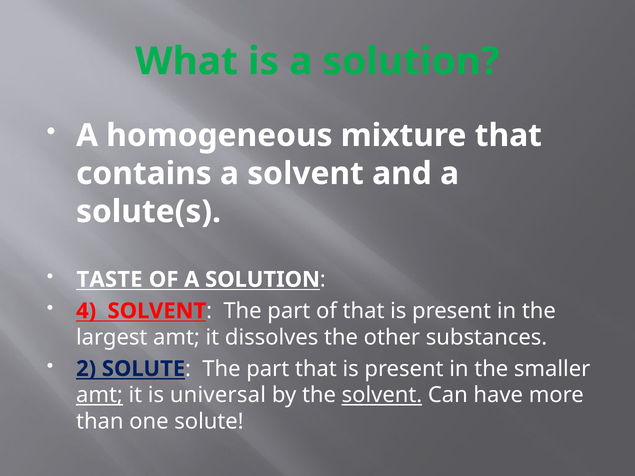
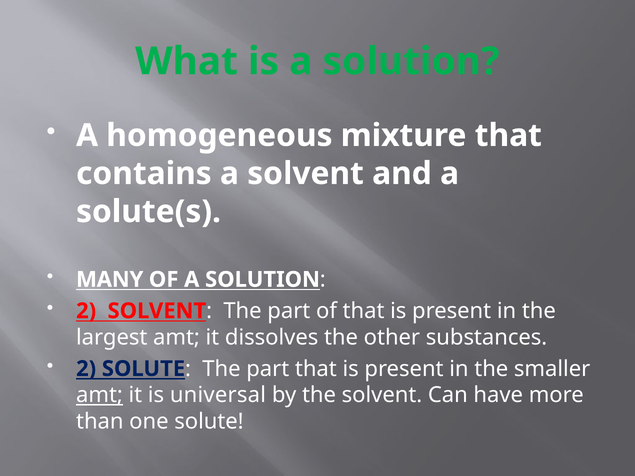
TASTE: TASTE -> MANY
4 at (86, 311): 4 -> 2
solvent at (382, 395) underline: present -> none
